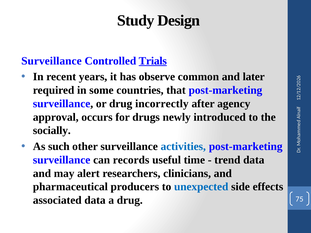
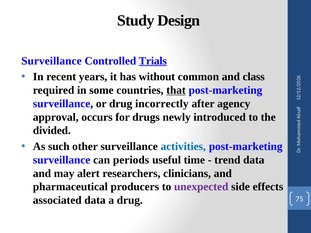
observe: observe -> without
later: later -> class
that underline: none -> present
socially: socially -> divided
records: records -> periods
unexpected colour: blue -> purple
